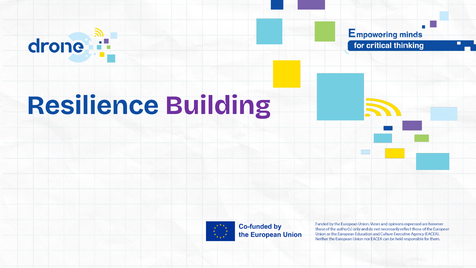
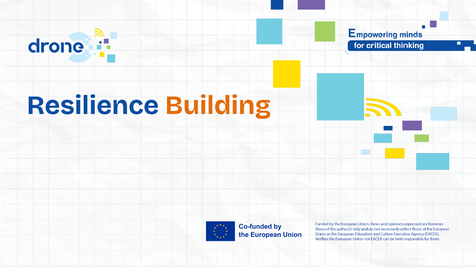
Building colour: purple -> orange
